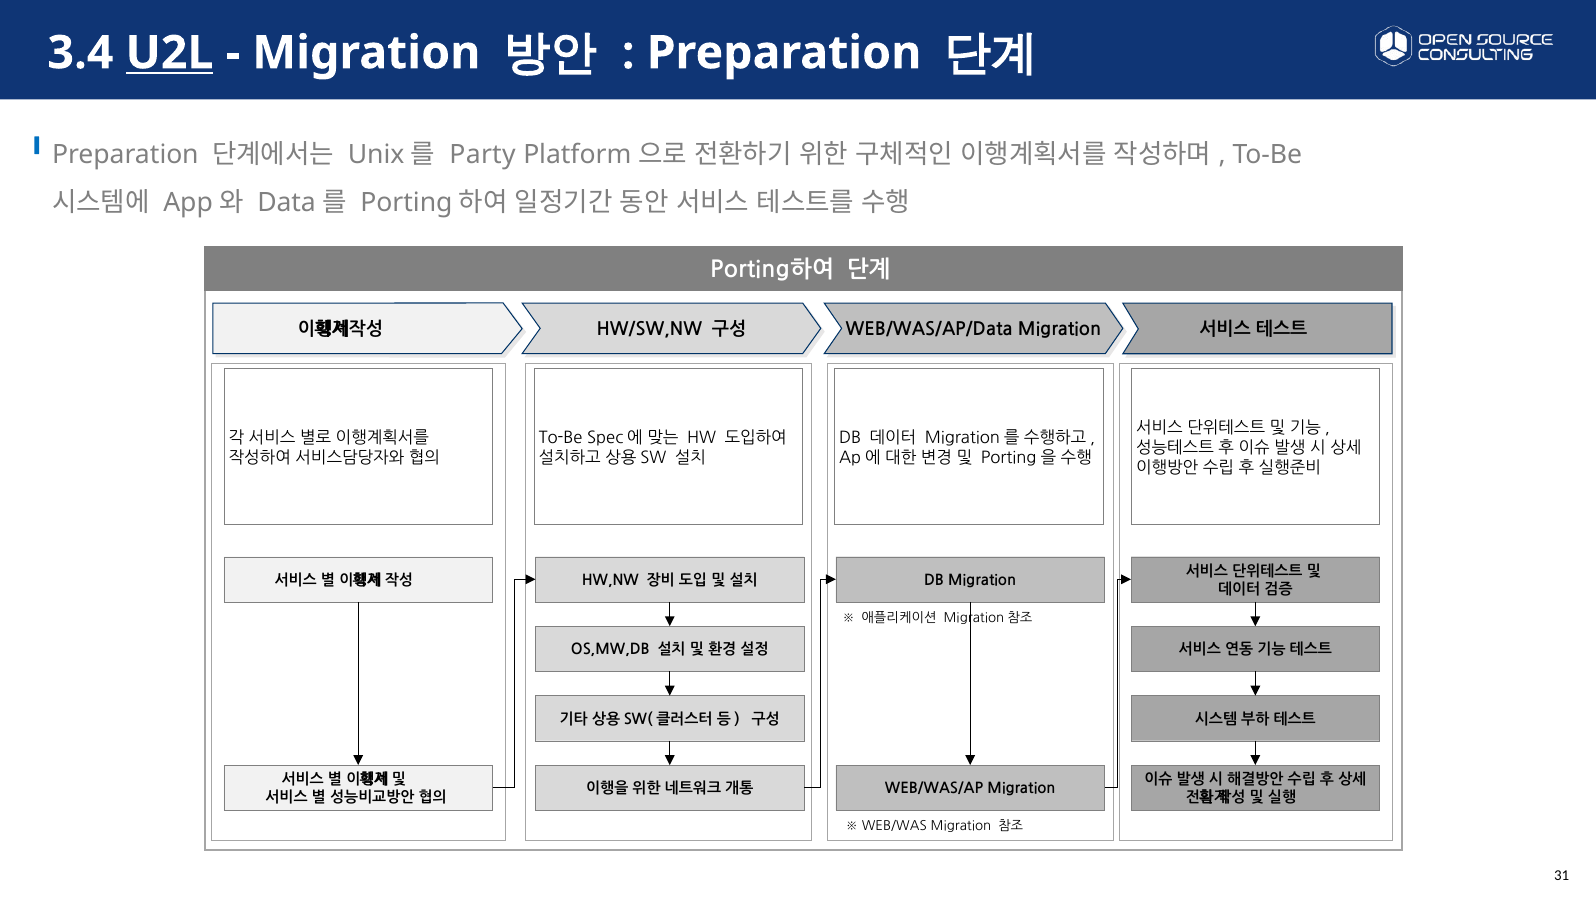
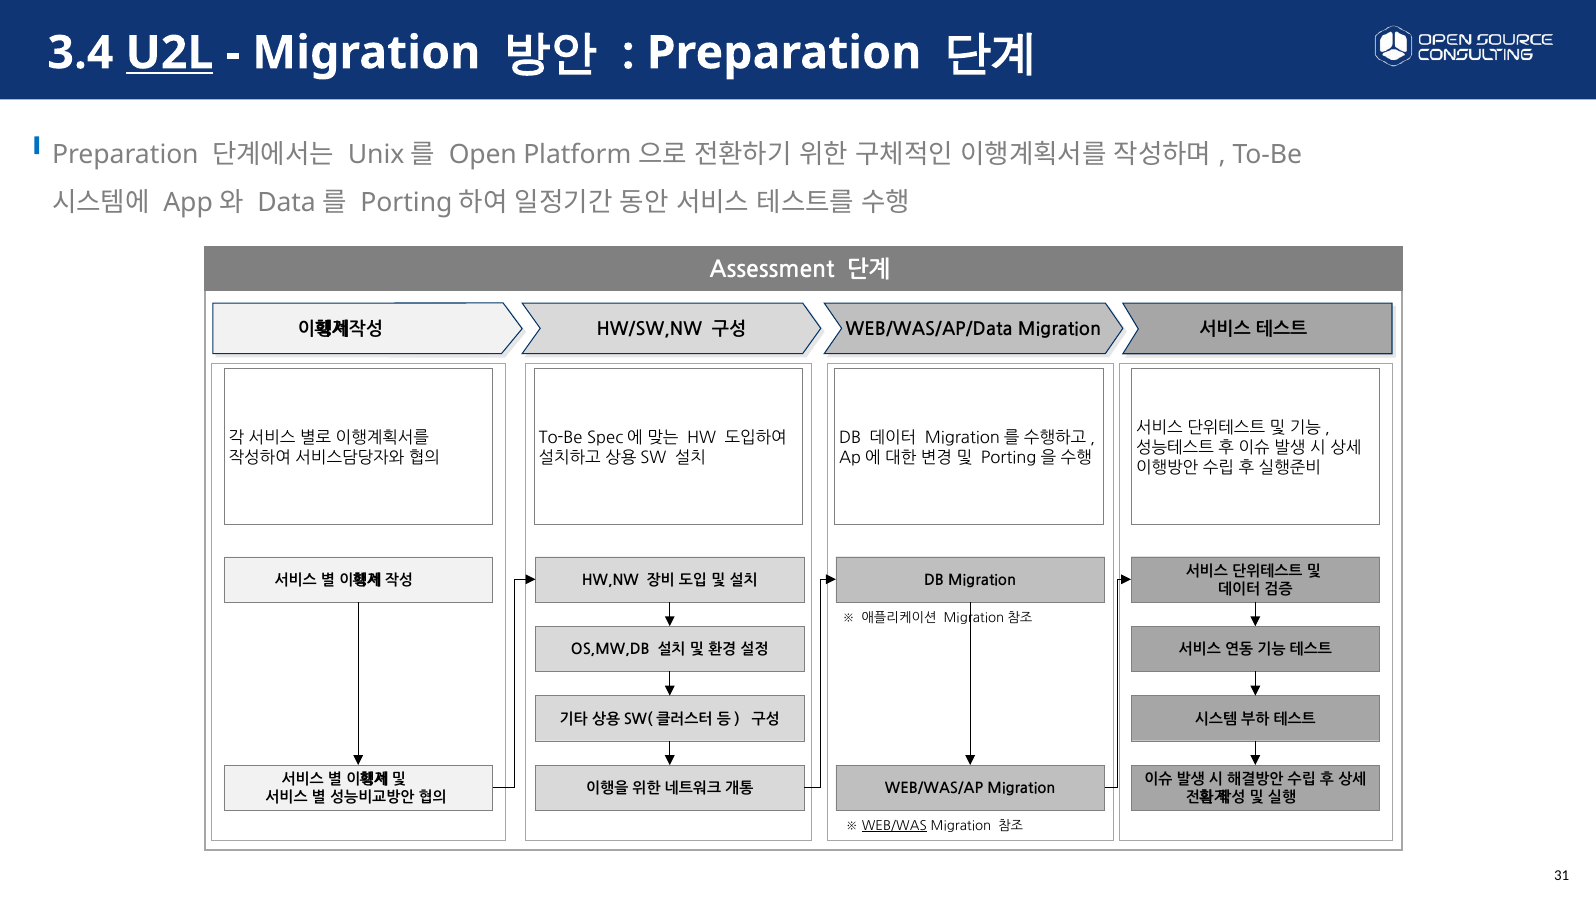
Party: Party -> Open
Porting하여 at (772, 270): Porting하여 -> Assessment
WEB/WAS underline: none -> present
